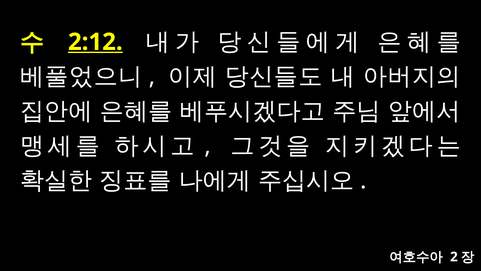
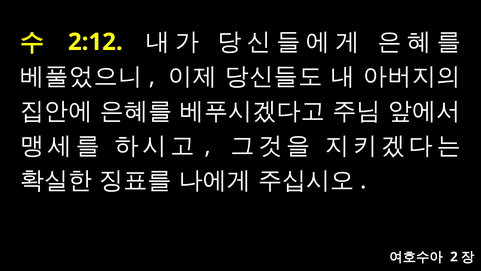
2:12 underline: present -> none
